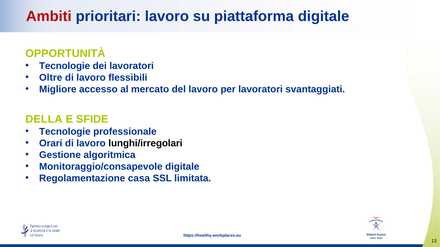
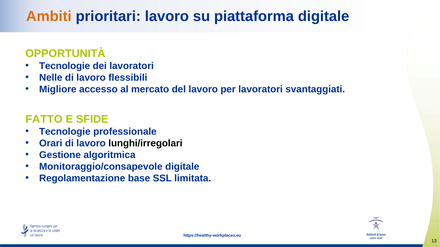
Ambiti colour: red -> orange
Oltre: Oltre -> Nelle
DELLA: DELLA -> FATTO
casa: casa -> base
